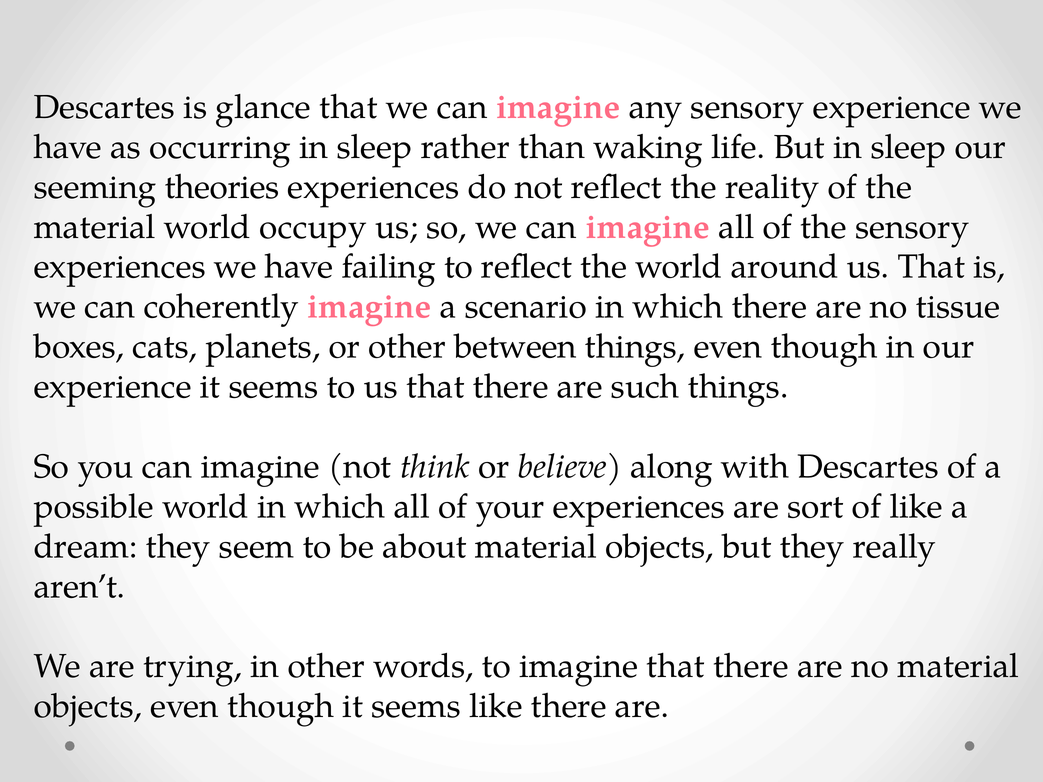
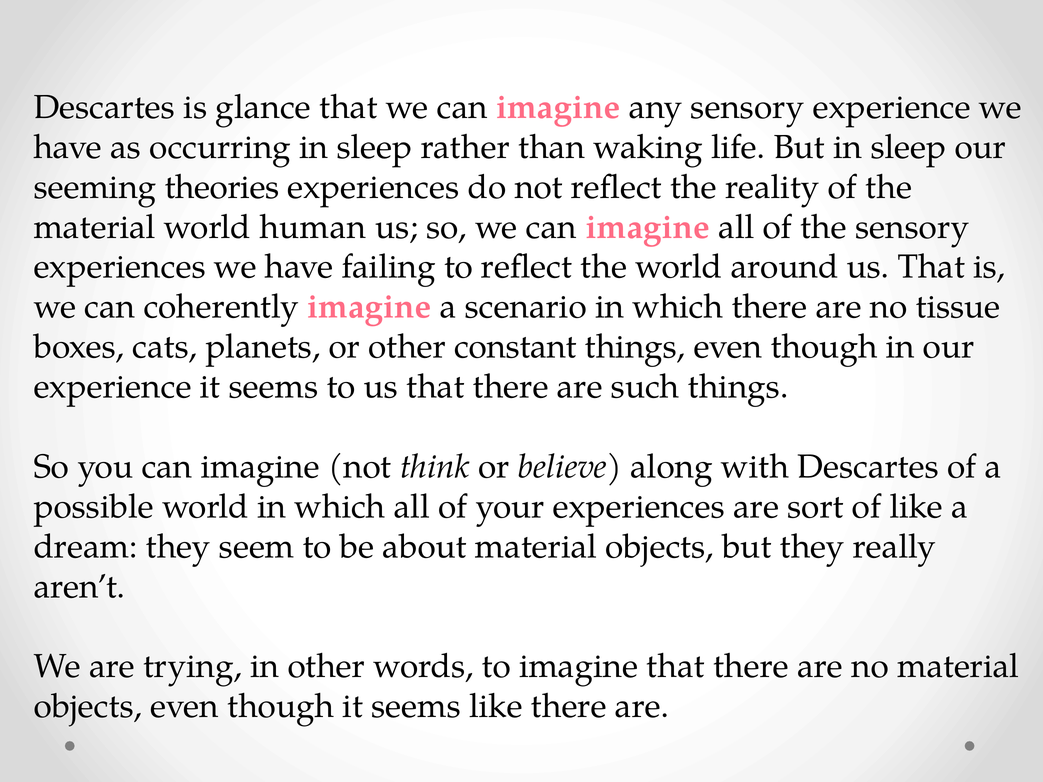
occupy: occupy -> human
between: between -> constant
